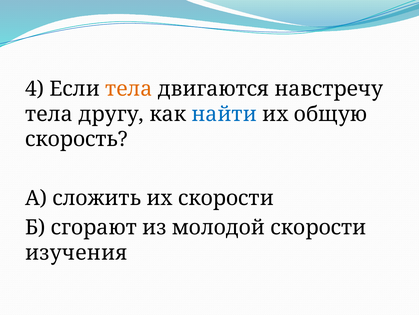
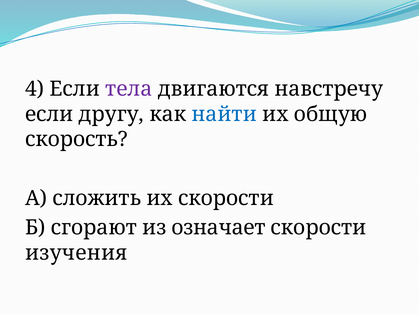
тела at (129, 89) colour: orange -> purple
тела at (49, 114): тела -> если
молодой: молодой -> означает
